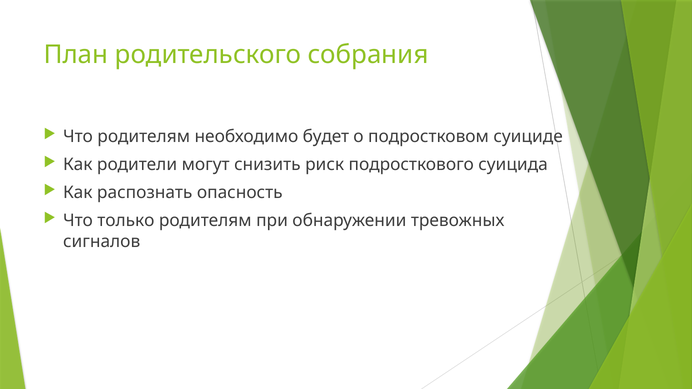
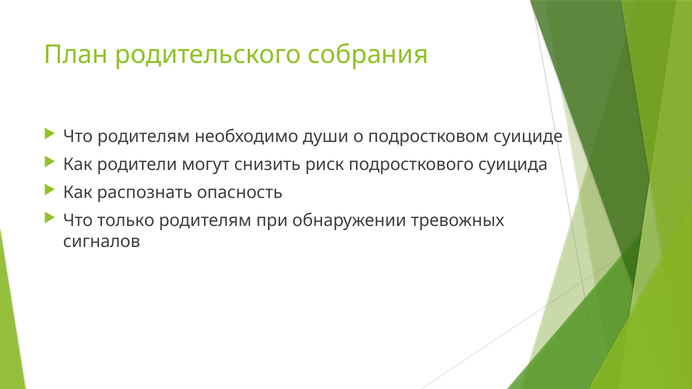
будет: будет -> души
